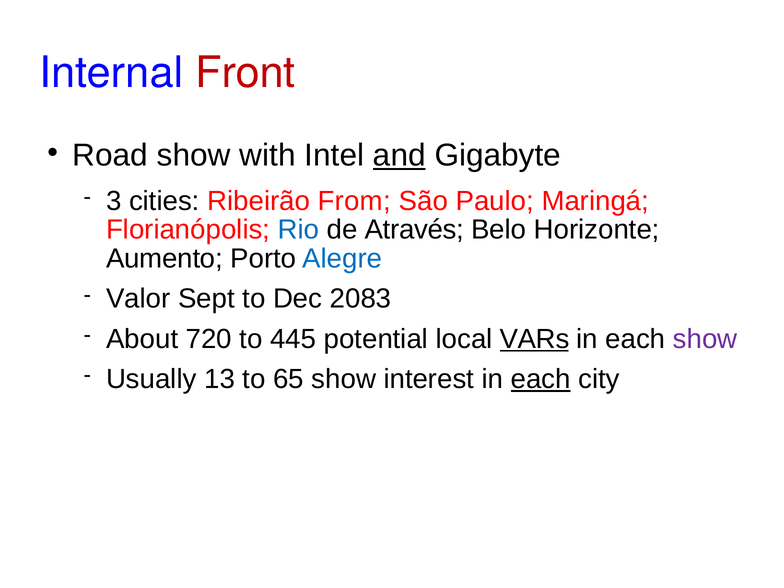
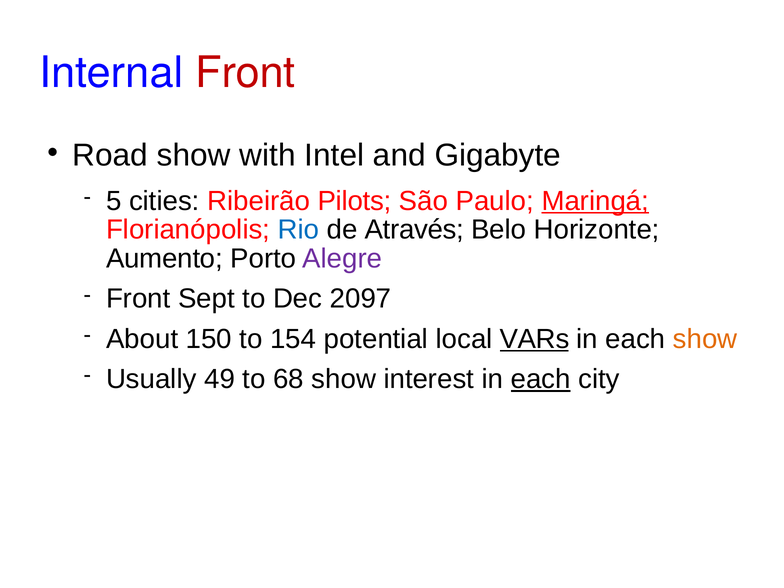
and underline: present -> none
3: 3 -> 5
From: From -> Pilots
Maringá underline: none -> present
Alegre colour: blue -> purple
Valor at (138, 299): Valor -> Front
2083: 2083 -> 2097
720: 720 -> 150
445: 445 -> 154
show at (705, 339) colour: purple -> orange
13: 13 -> 49
65: 65 -> 68
